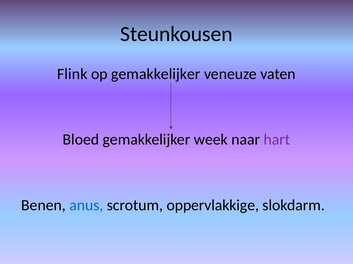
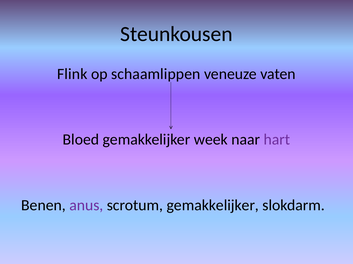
op gemakkelijker: gemakkelijker -> schaamlippen
anus colour: blue -> purple
scrotum oppervlakkige: oppervlakkige -> gemakkelijker
